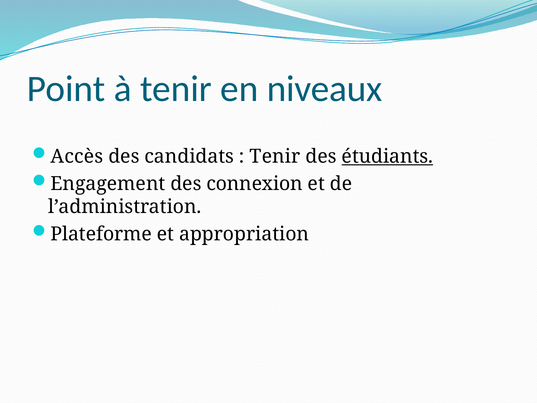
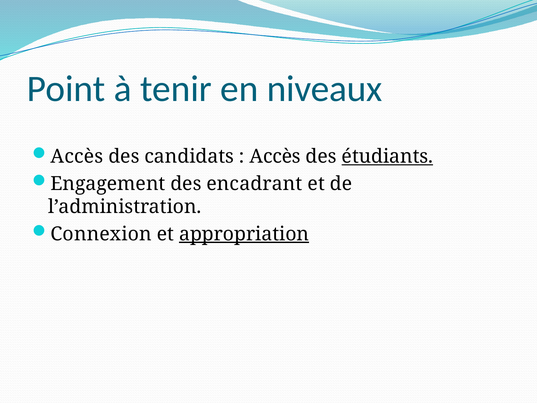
Tenir at (275, 156): Tenir -> Accès
connexion: connexion -> encadrant
Plateforme: Plateforme -> Connexion
appropriation underline: none -> present
